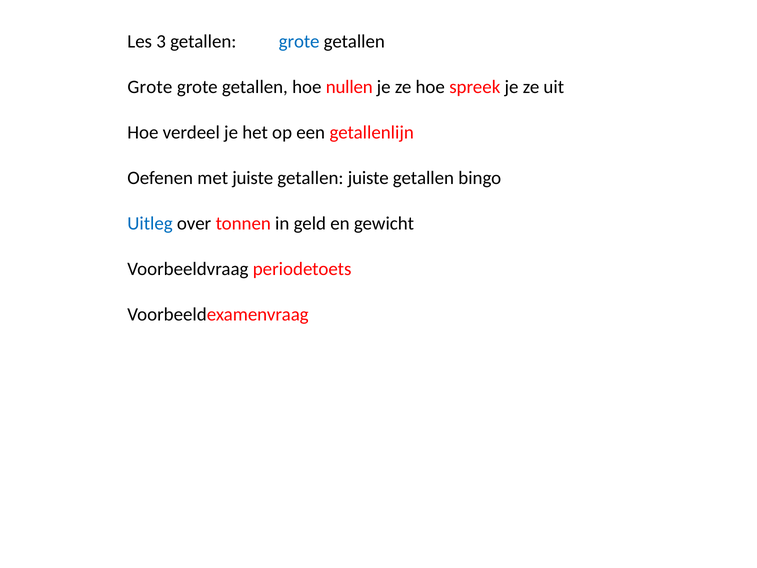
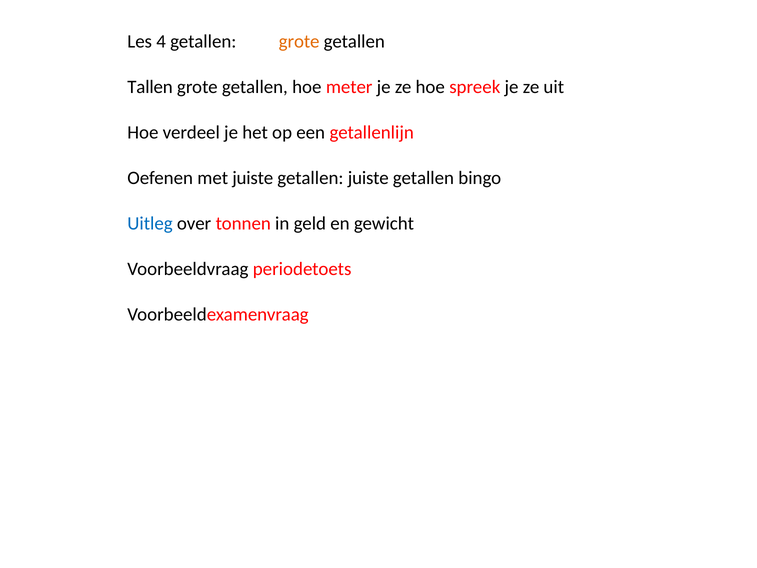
3: 3 -> 4
grote at (299, 42) colour: blue -> orange
Grote at (150, 87): Grote -> Tallen
nullen: nullen -> meter
